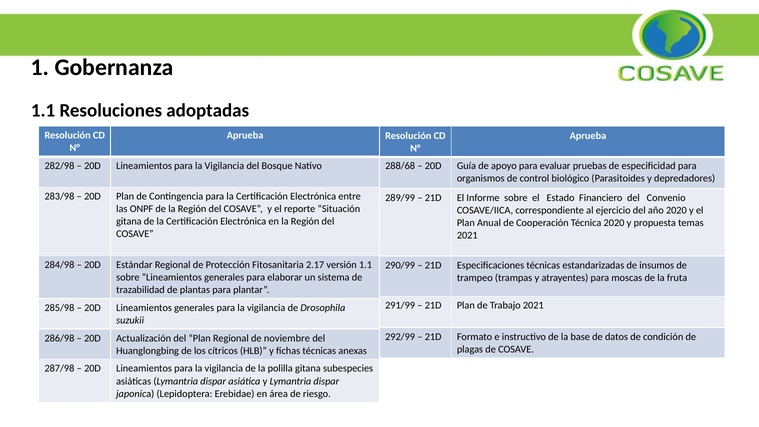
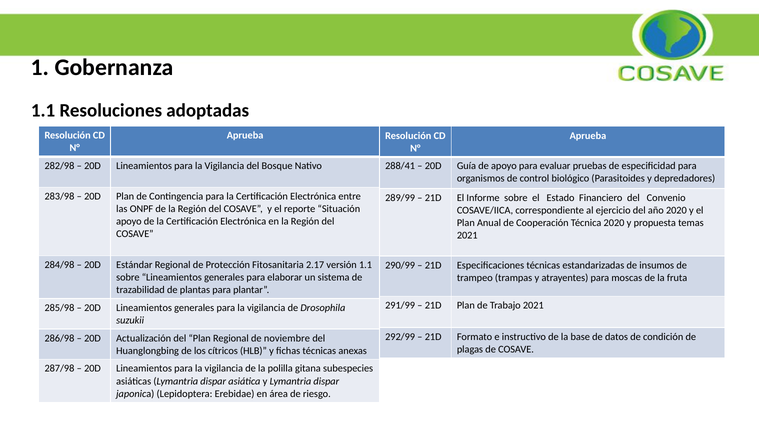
288/68: 288/68 -> 288/41
gitana at (129, 221): gitana -> apoyo
